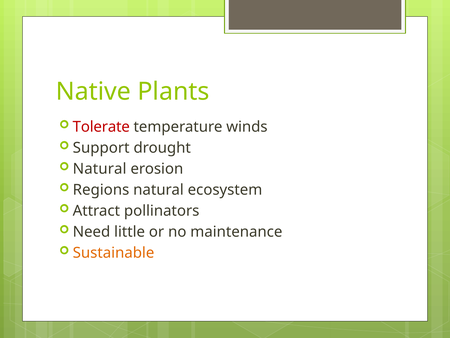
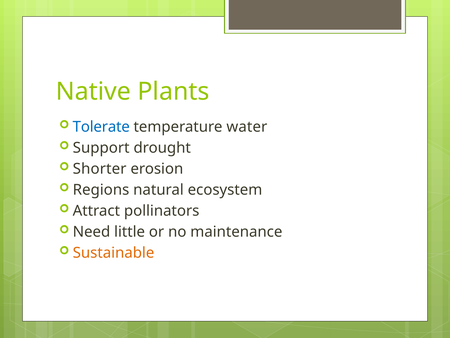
Tolerate colour: red -> blue
winds: winds -> water
Natural at (100, 169): Natural -> Shorter
